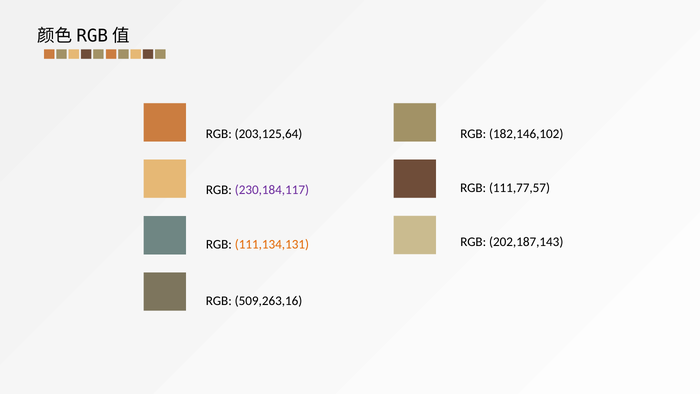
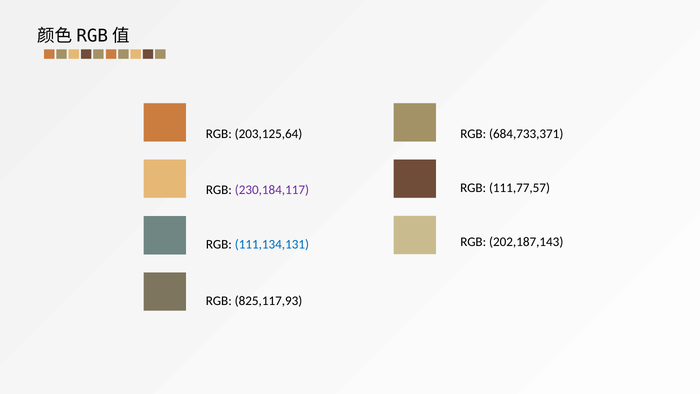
182,146,102: 182,146,102 -> 684,733,371
111,134,131 colour: orange -> blue
509,263,16: 509,263,16 -> 825,117,93
